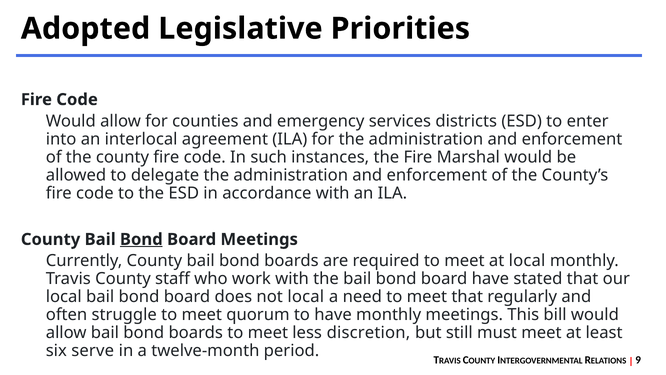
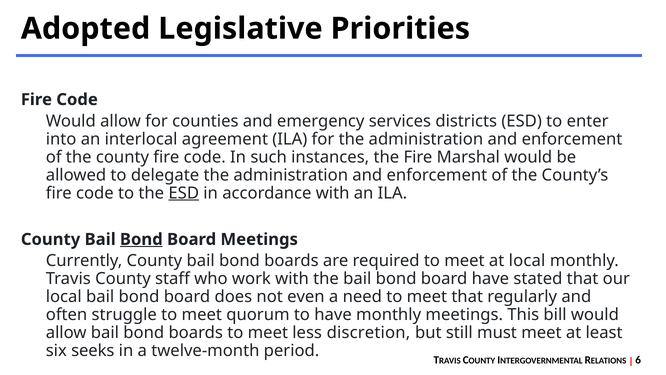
ESD at (184, 193) underline: none -> present
not local: local -> even
serve: serve -> seeks
9: 9 -> 6
